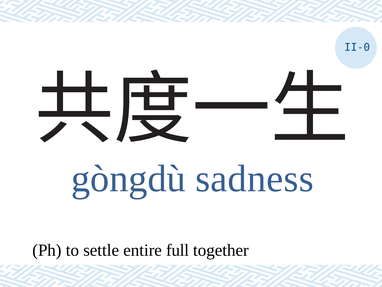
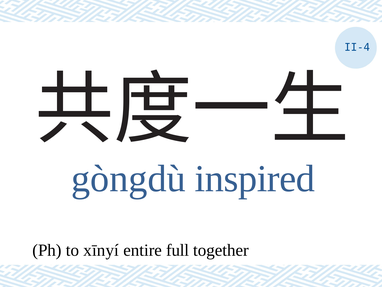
II-0: II-0 -> II-4
sadness: sadness -> inspired
settle: settle -> xīnyí
